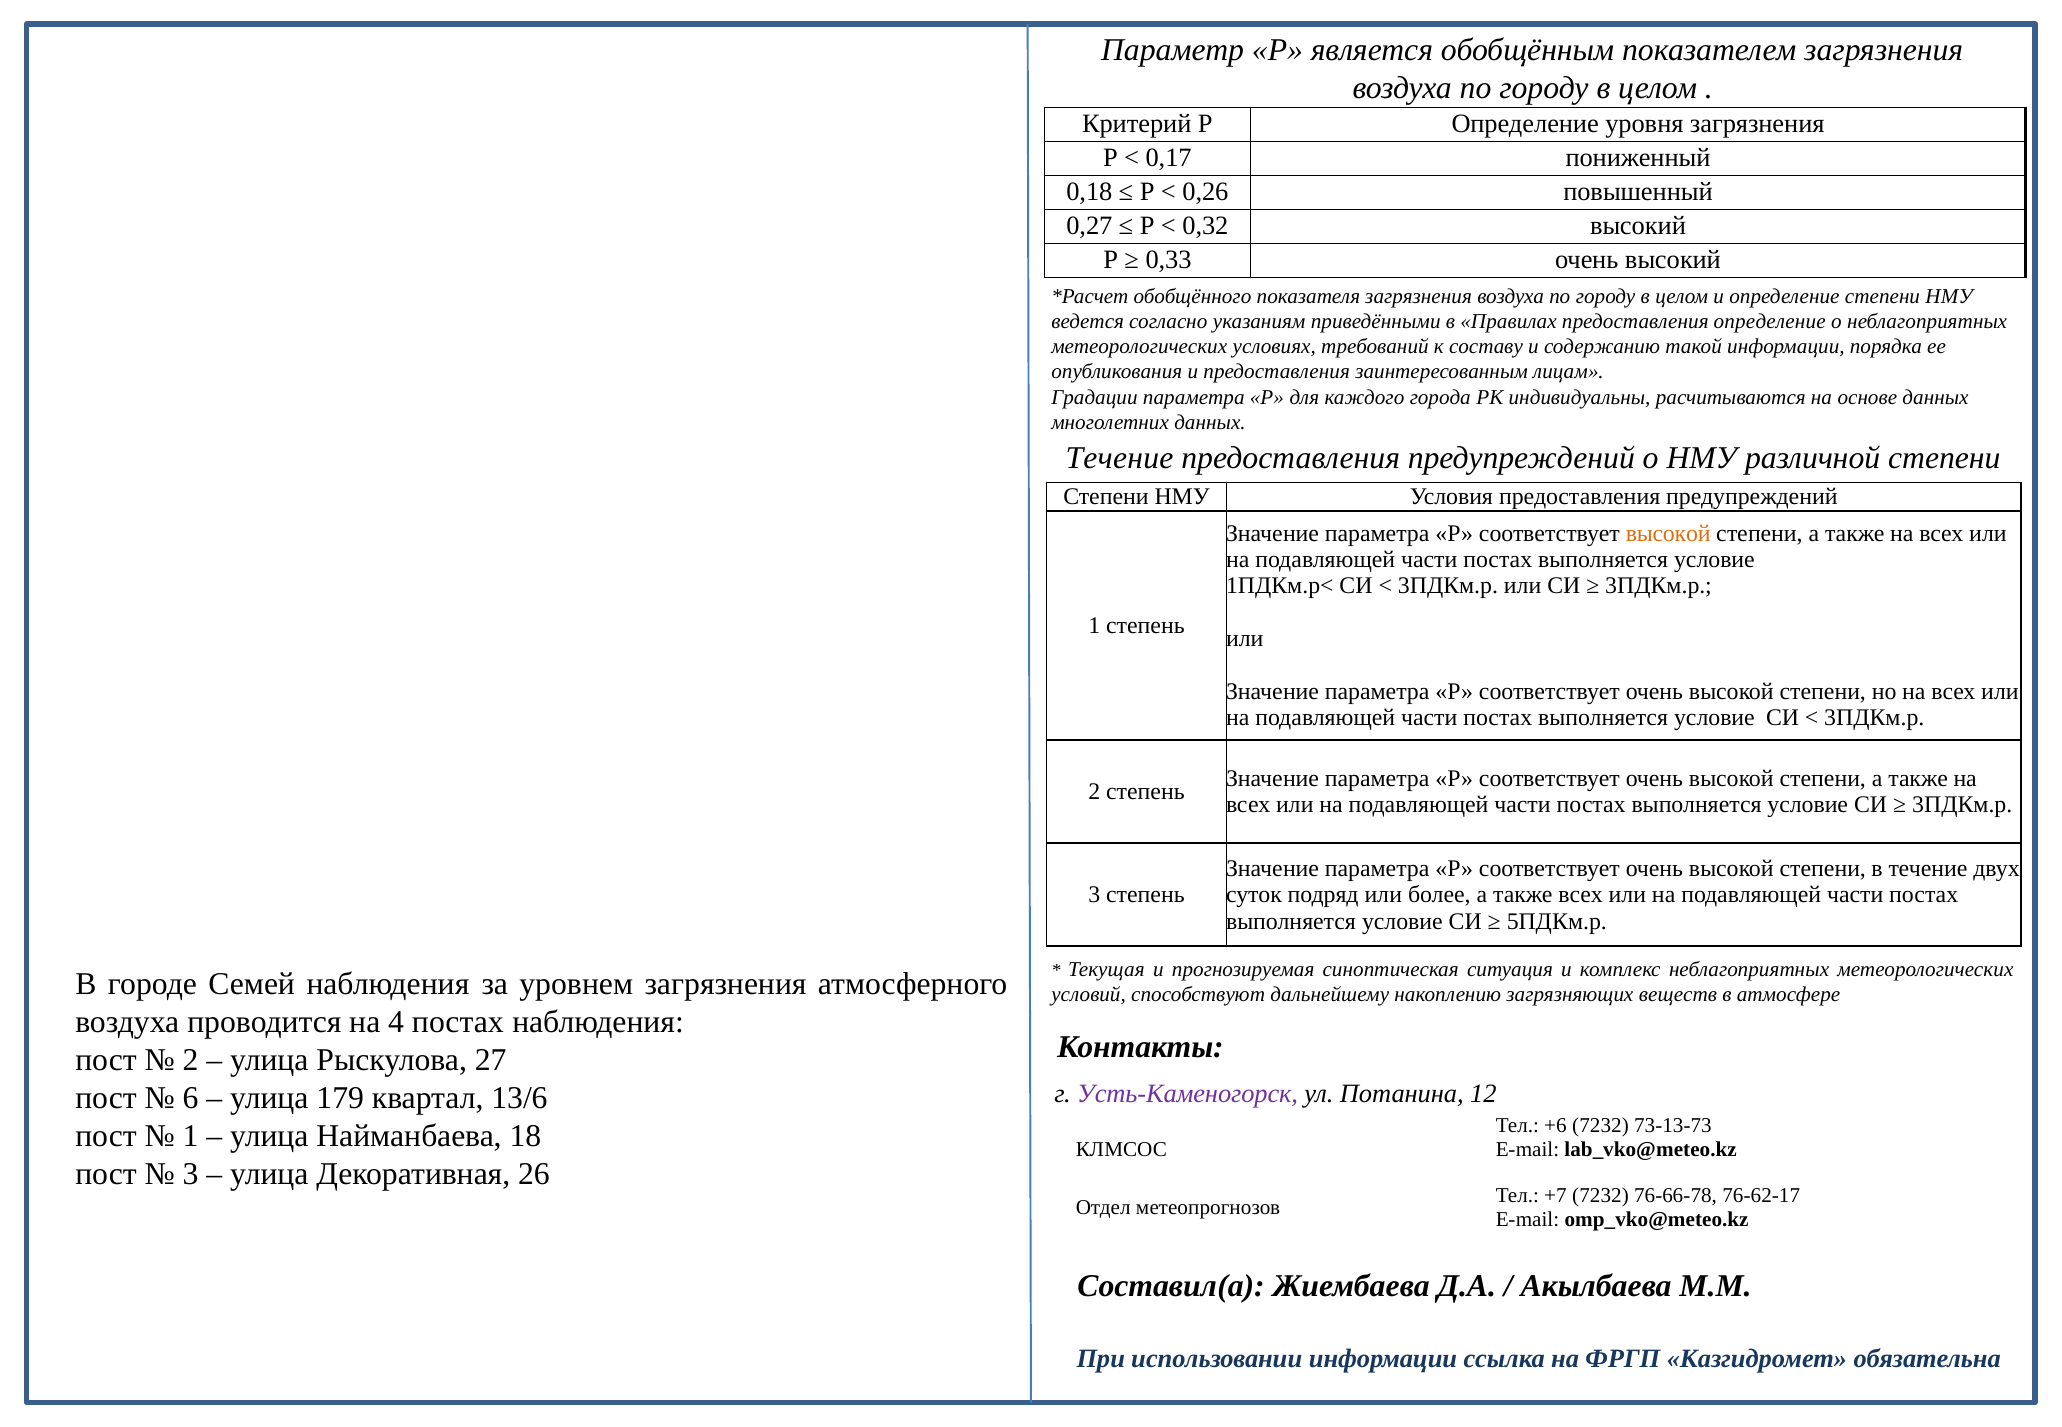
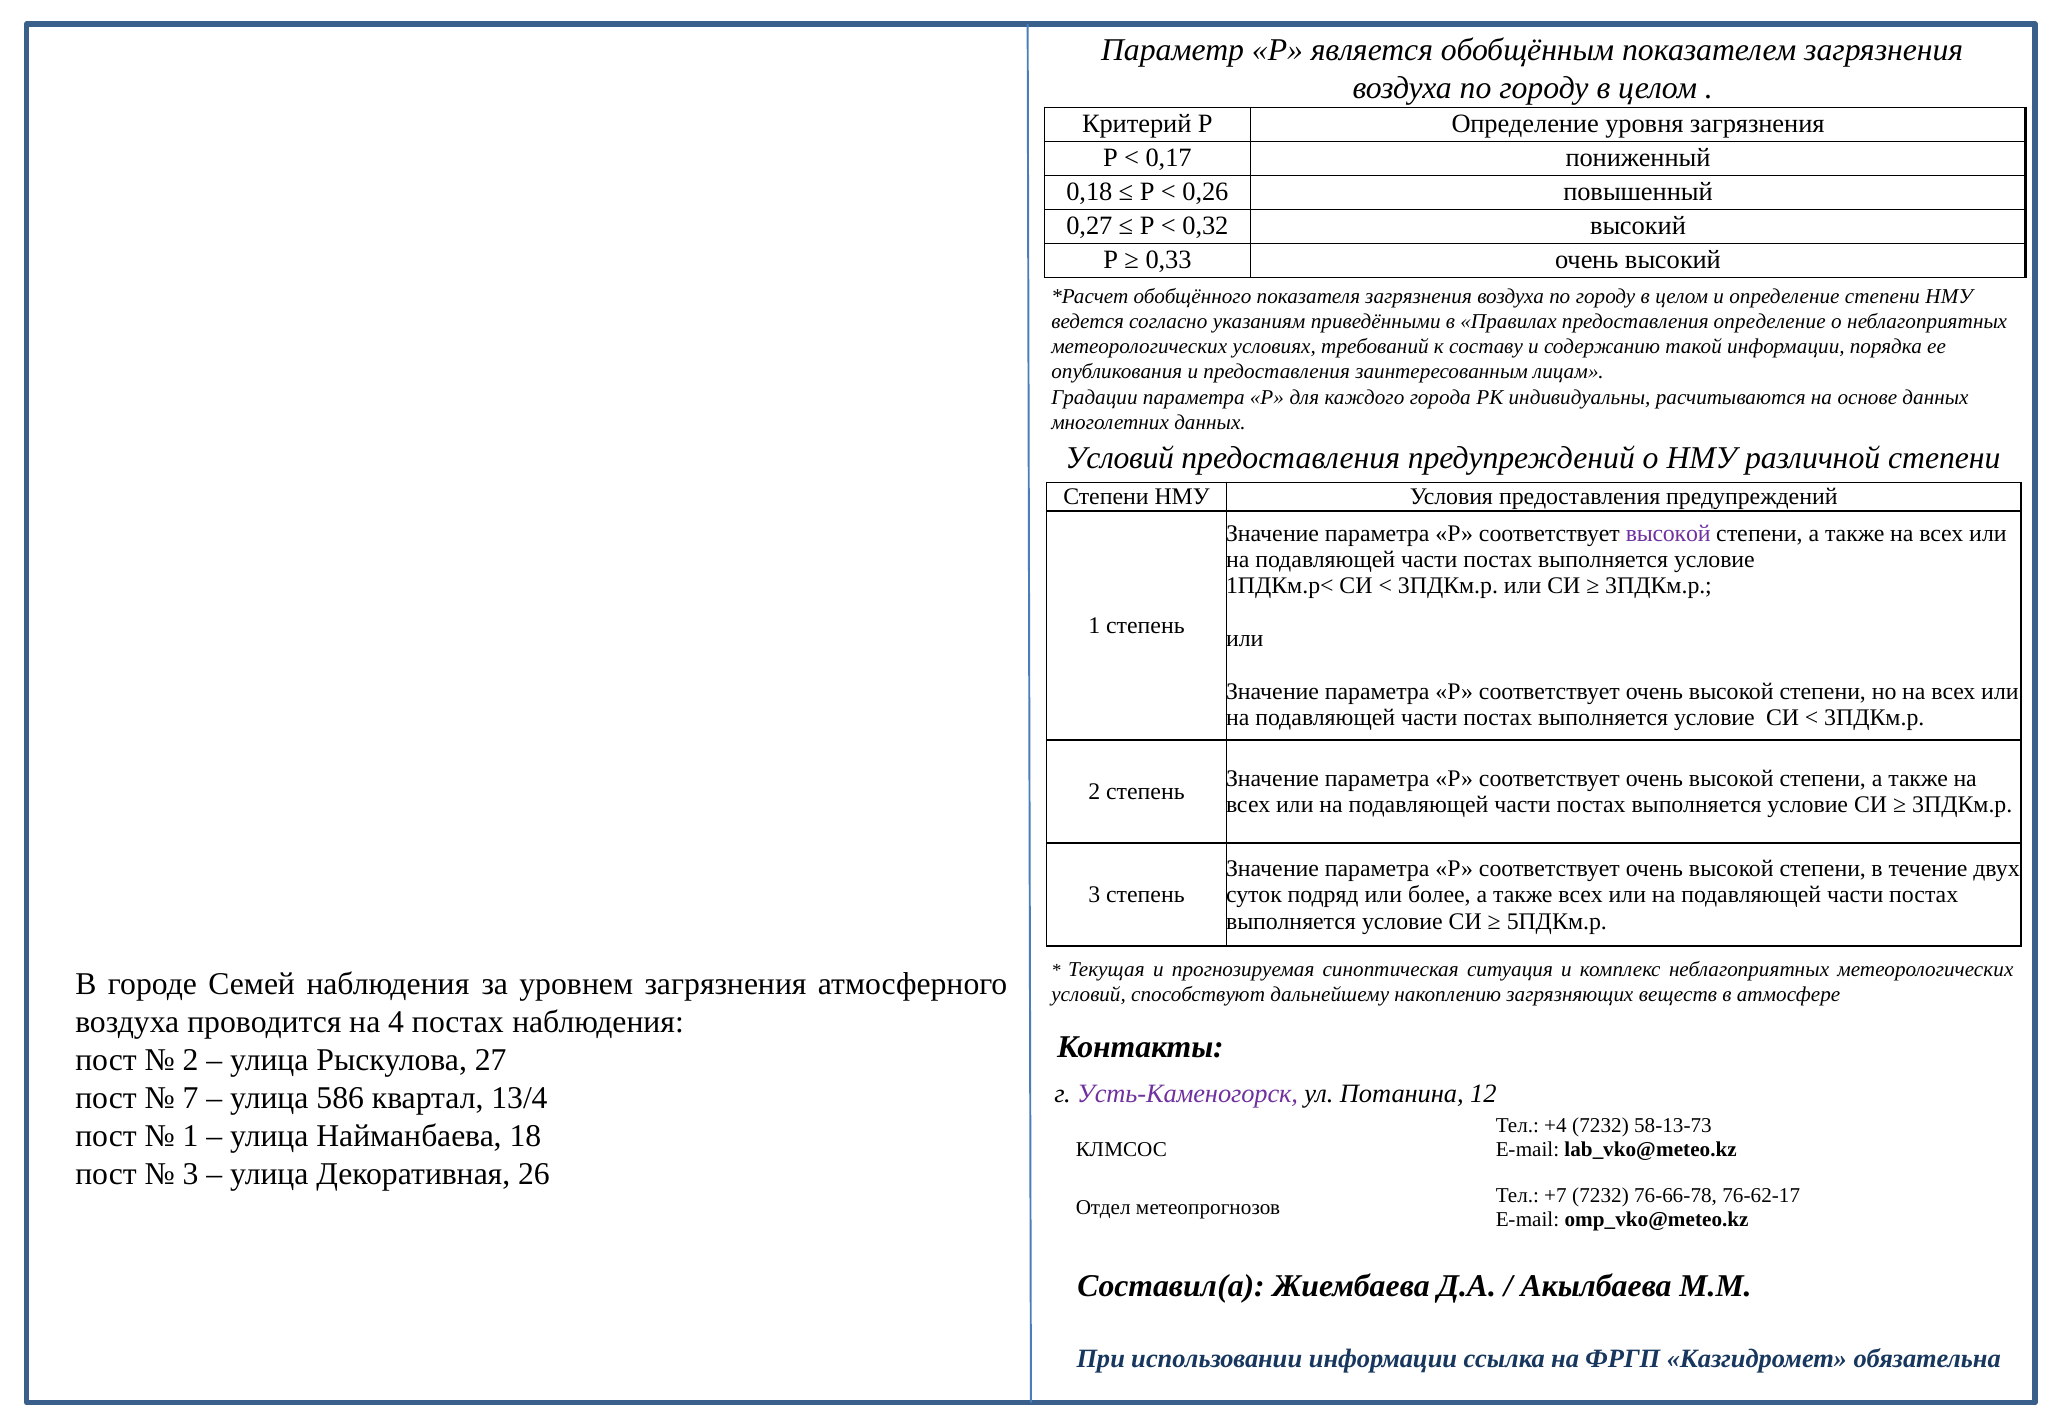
Течение at (1119, 458): Течение -> Условий
высокой at (1668, 534) colour: orange -> purple
6: 6 -> 7
179: 179 -> 586
13/6: 13/6 -> 13/4
+6: +6 -> +4
73-13-73: 73-13-73 -> 58-13-73
